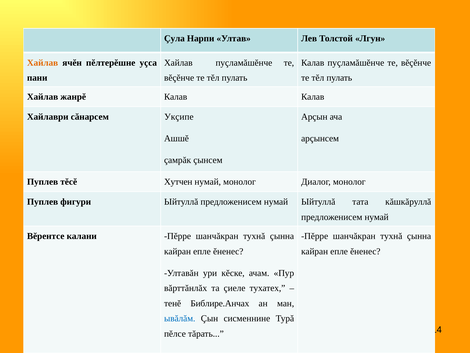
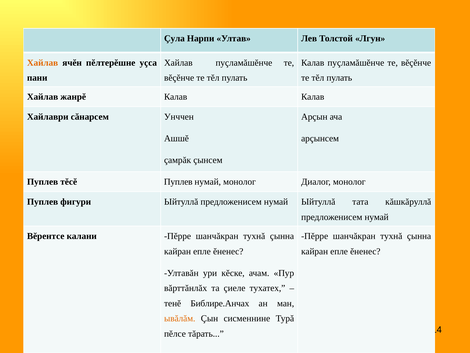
Укçипе: Укçипе -> Унччен
тĕсĕ Хутчен: Хутчен -> Пуплев
ывăлăм colour: blue -> orange
